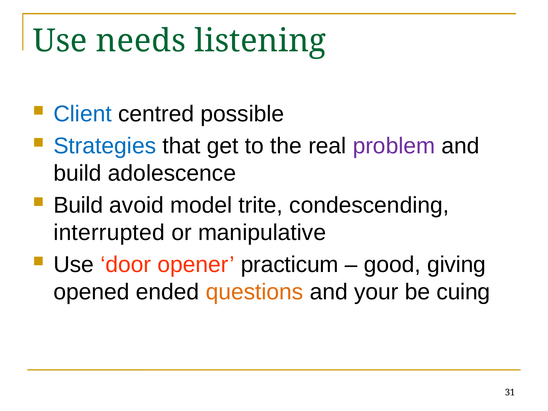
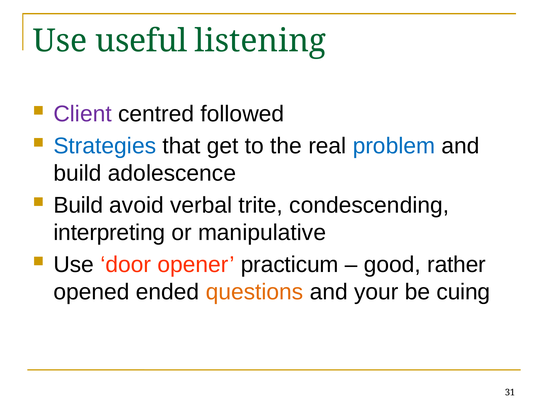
needs: needs -> useful
Client colour: blue -> purple
possible: possible -> followed
problem colour: purple -> blue
model: model -> verbal
interrupted: interrupted -> interpreting
giving: giving -> rather
